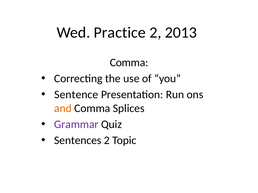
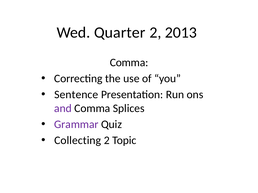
Practice: Practice -> Quarter
and colour: orange -> purple
Sentences: Sentences -> Collecting
